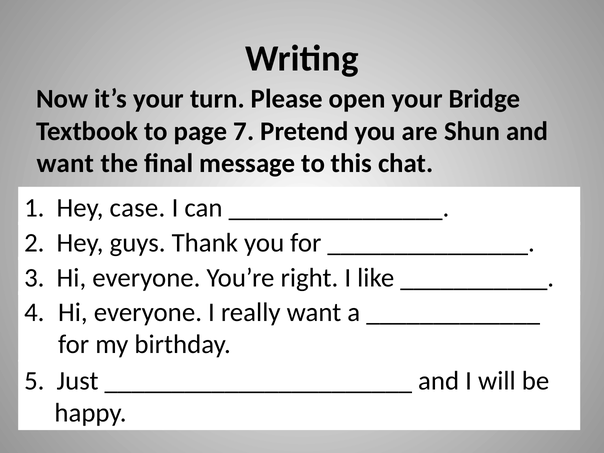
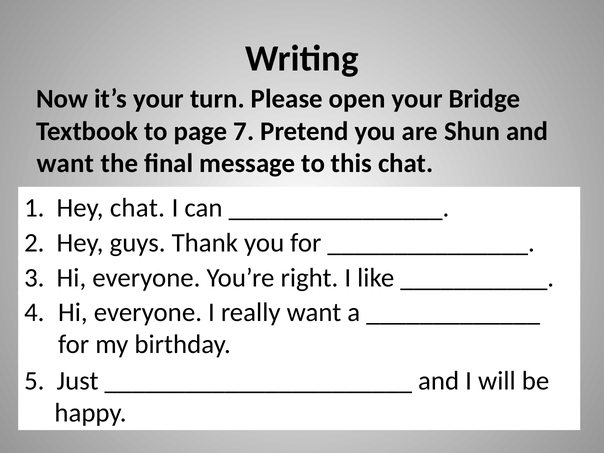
Hey case: case -> chat
